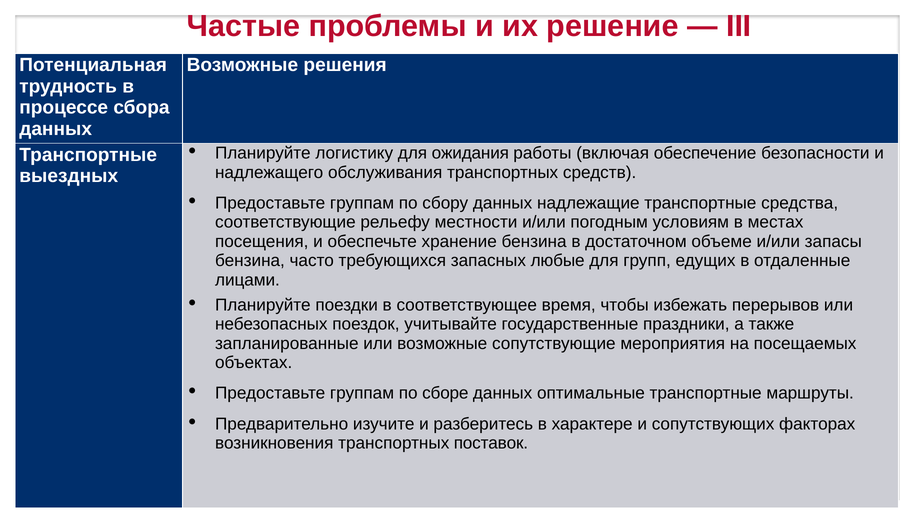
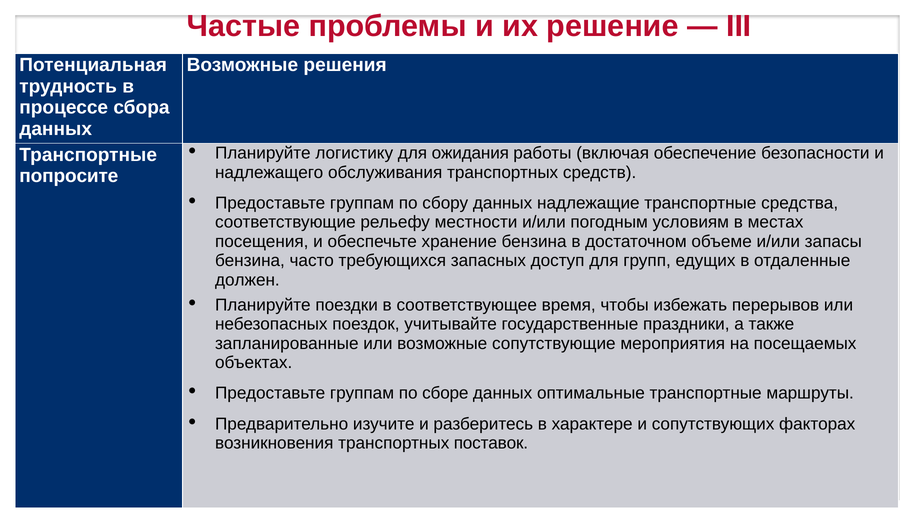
выездных: выездных -> попросите
любые: любые -> доступ
лицами: лицами -> должен
